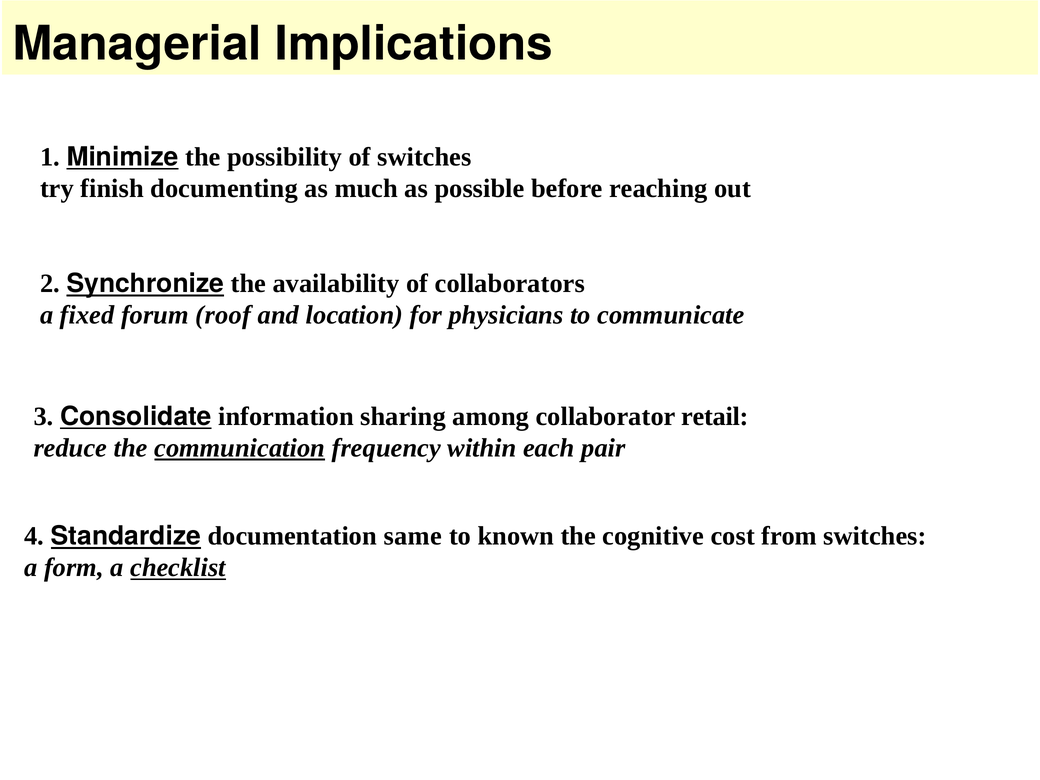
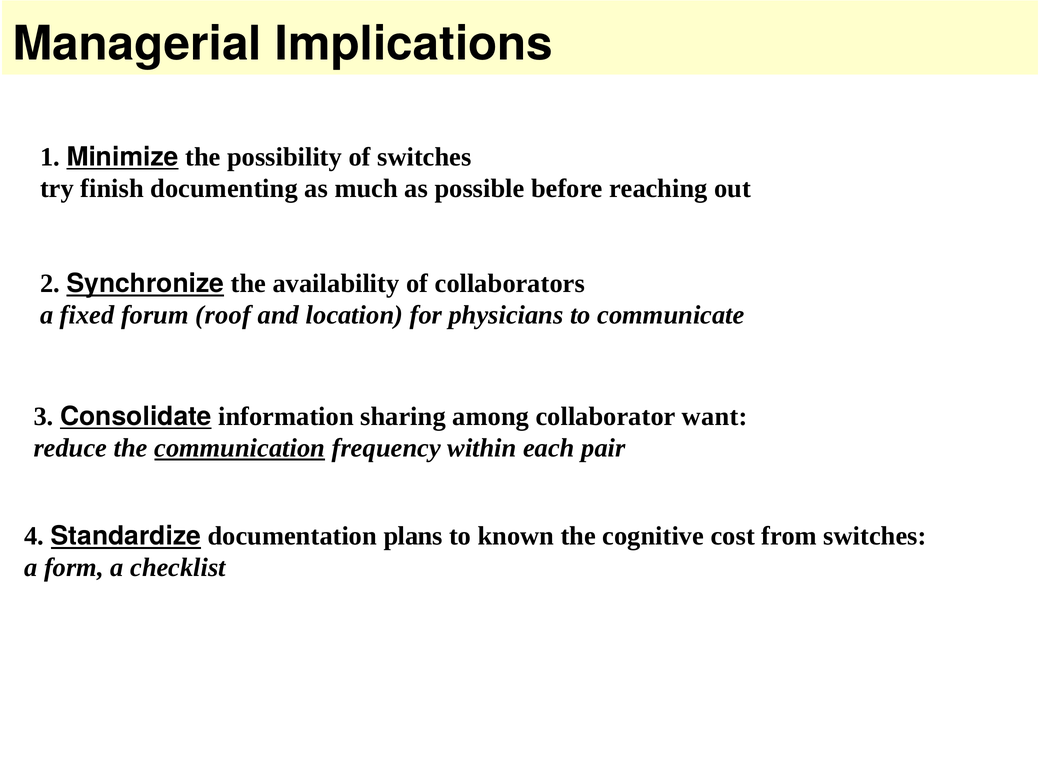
retail: retail -> want
same: same -> plans
checklist underline: present -> none
